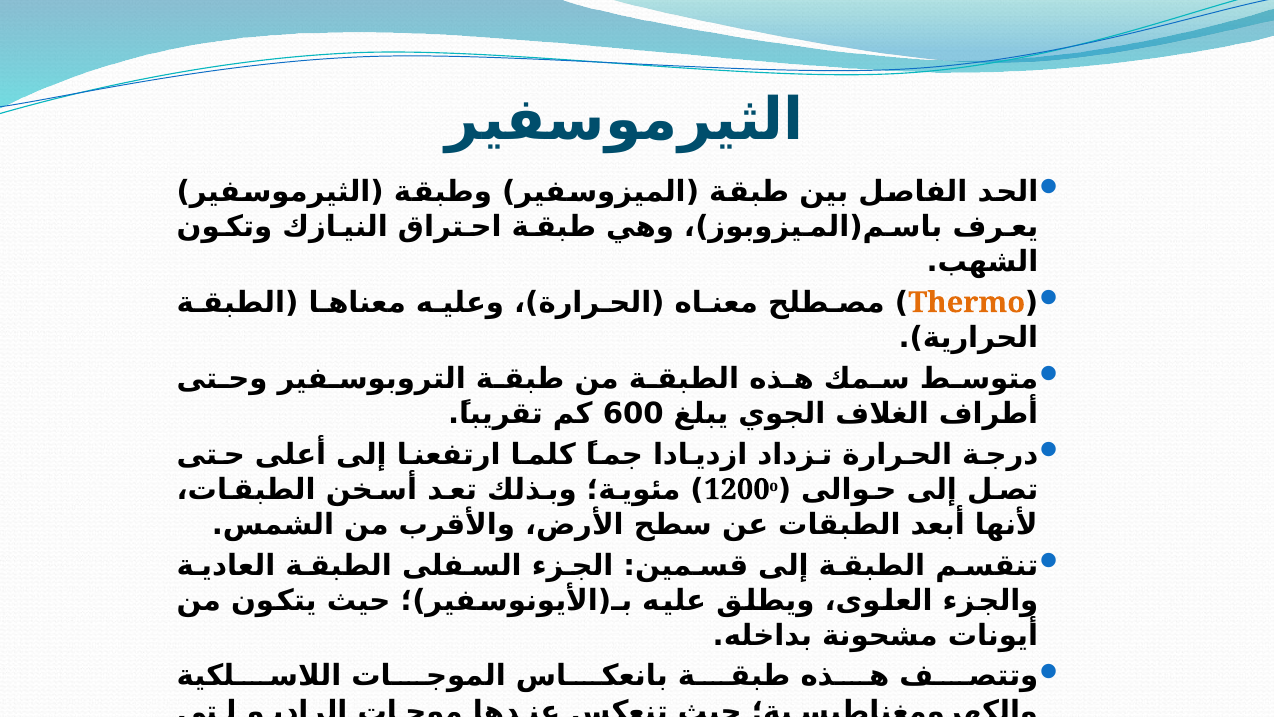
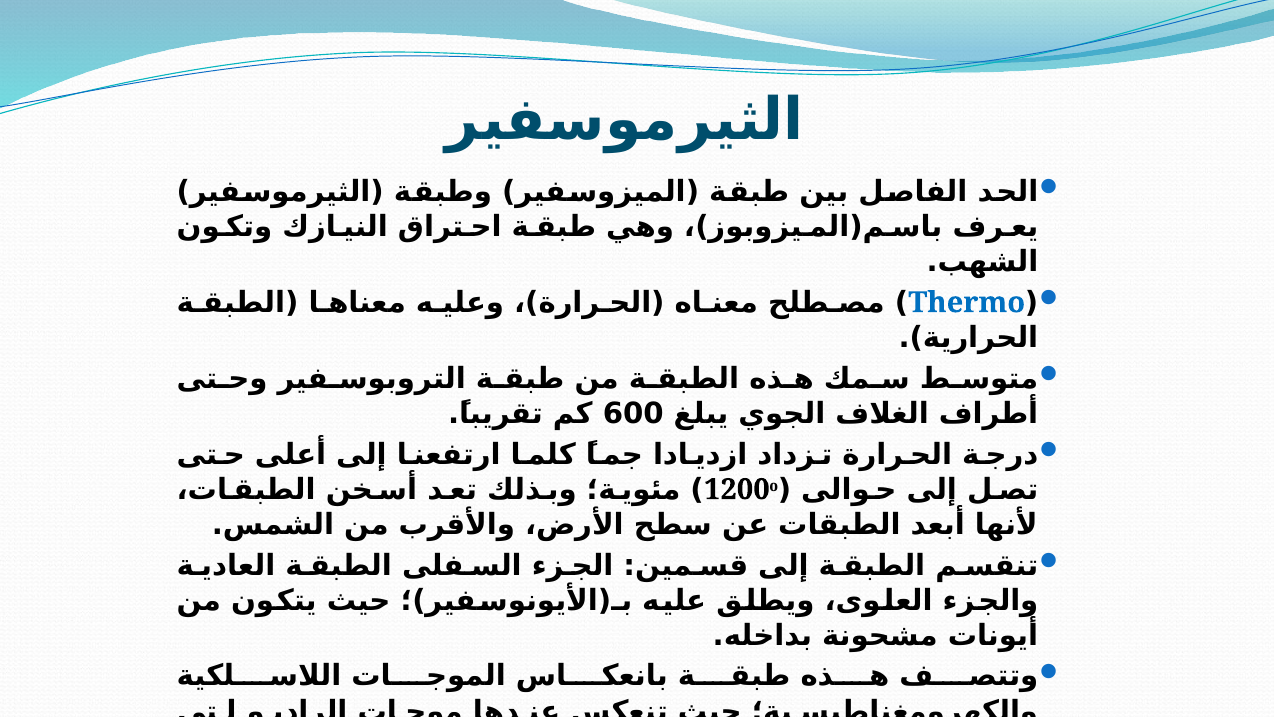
Thermo colour: orange -> blue
